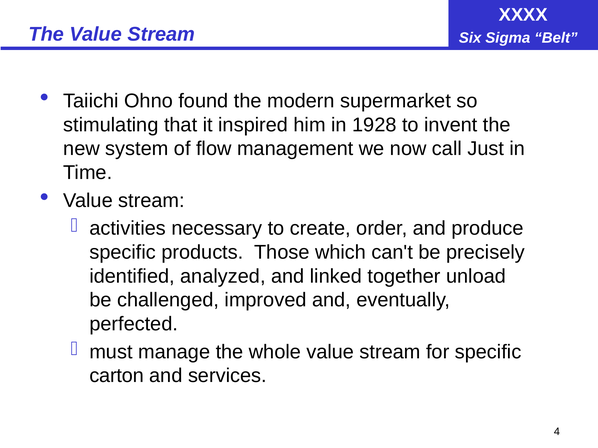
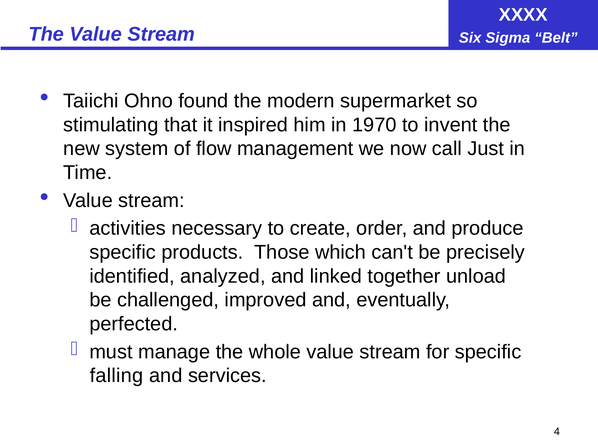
1928: 1928 -> 1970
carton: carton -> falling
